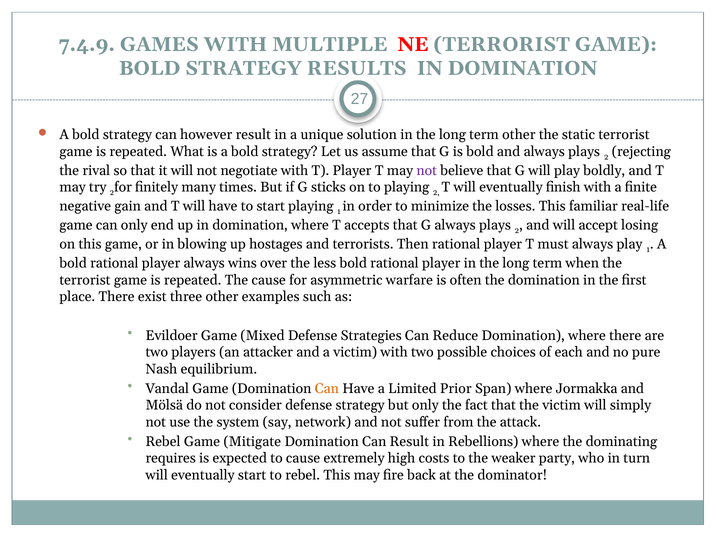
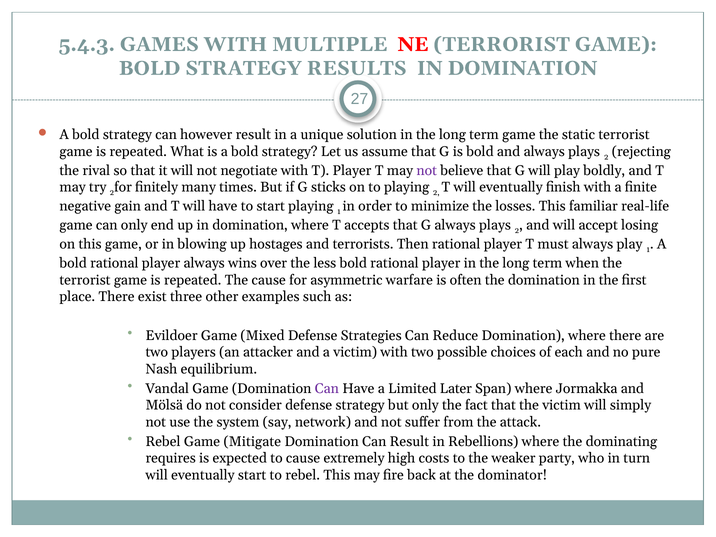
7.4.9: 7.4.9 -> 5.4.3
term other: other -> game
Can at (327, 389) colour: orange -> purple
Prior: Prior -> Later
